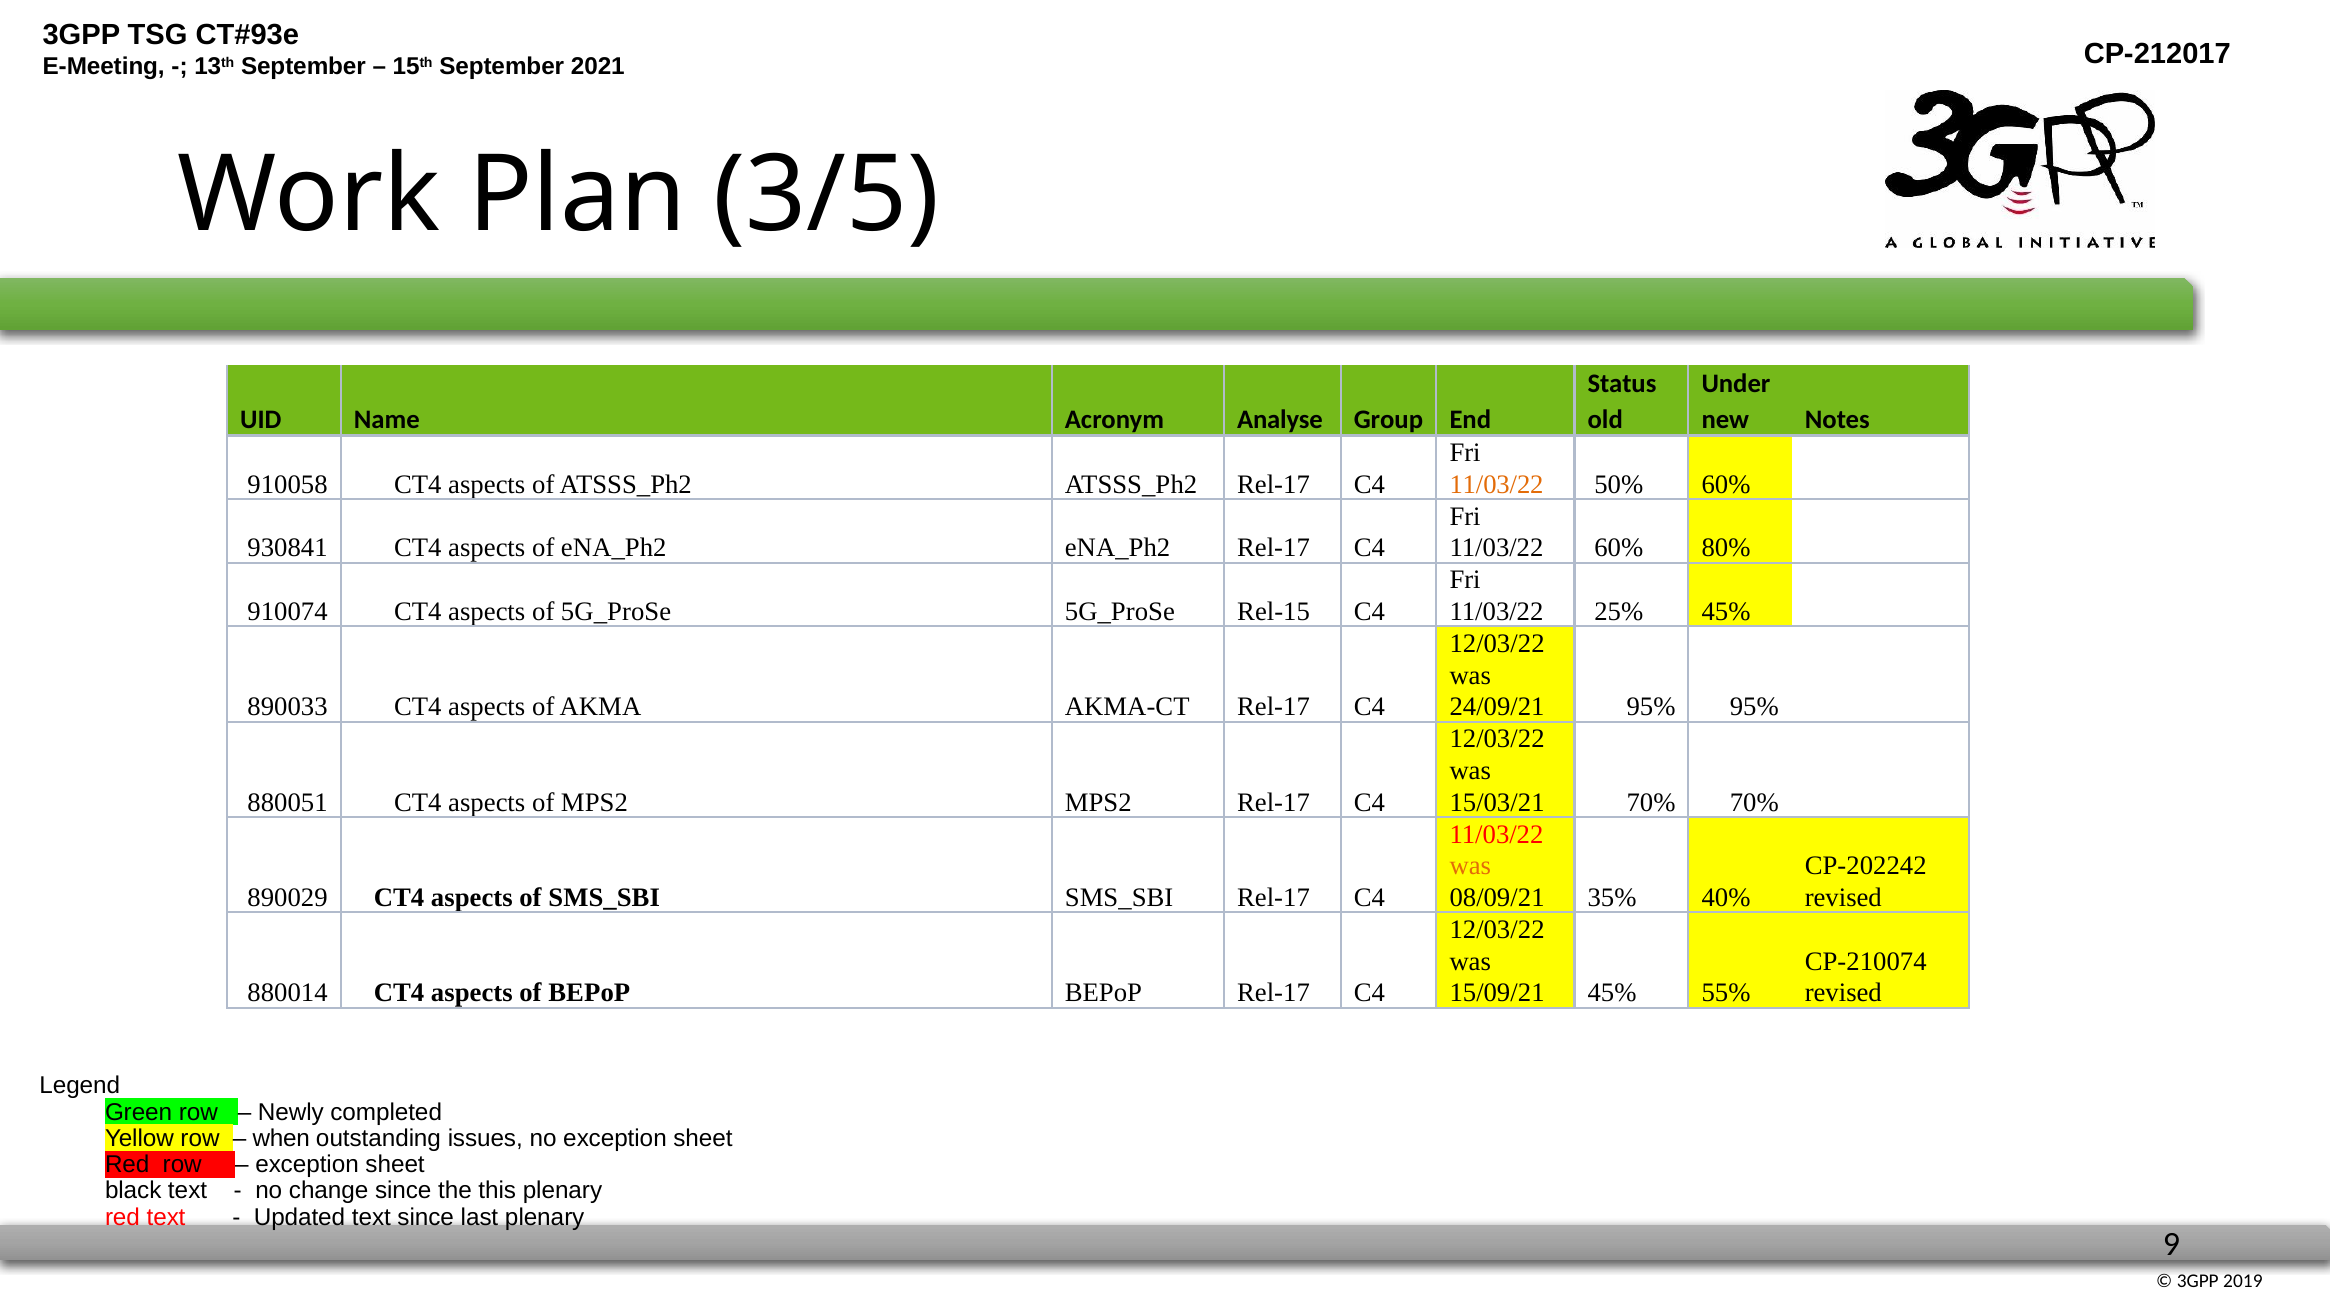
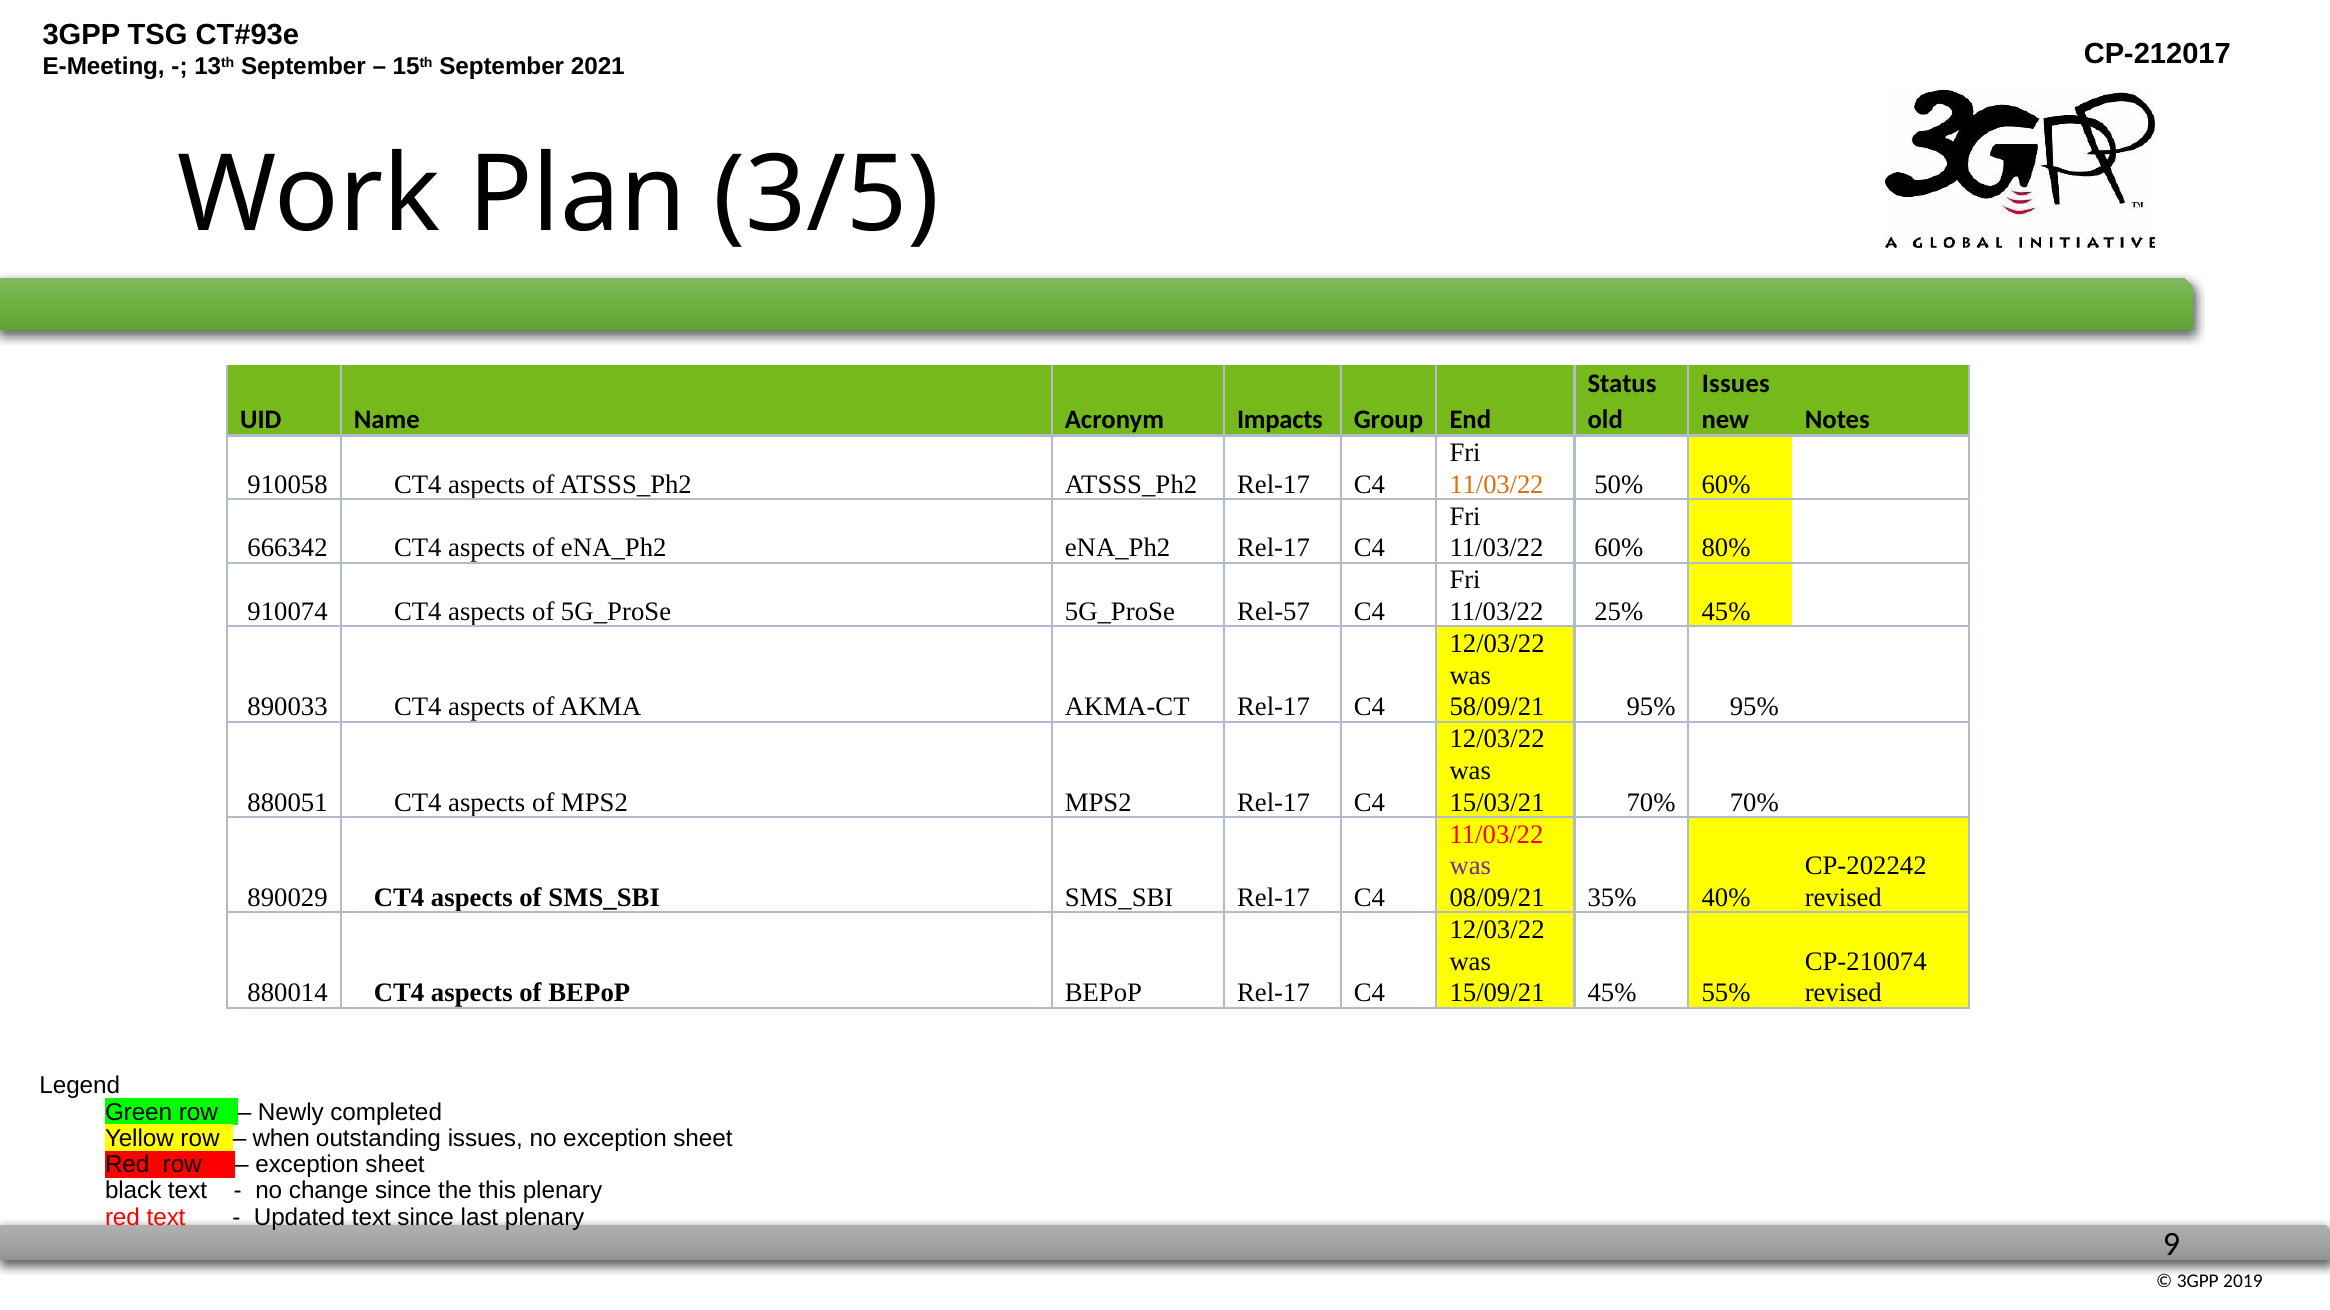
Under at (1736, 384): Under -> Issues
Analyse: Analyse -> Impacts
930841: 930841 -> 666342
Rel-15: Rel-15 -> Rel-57
24/09/21: 24/09/21 -> 58/09/21
was at (1470, 866) colour: orange -> purple
